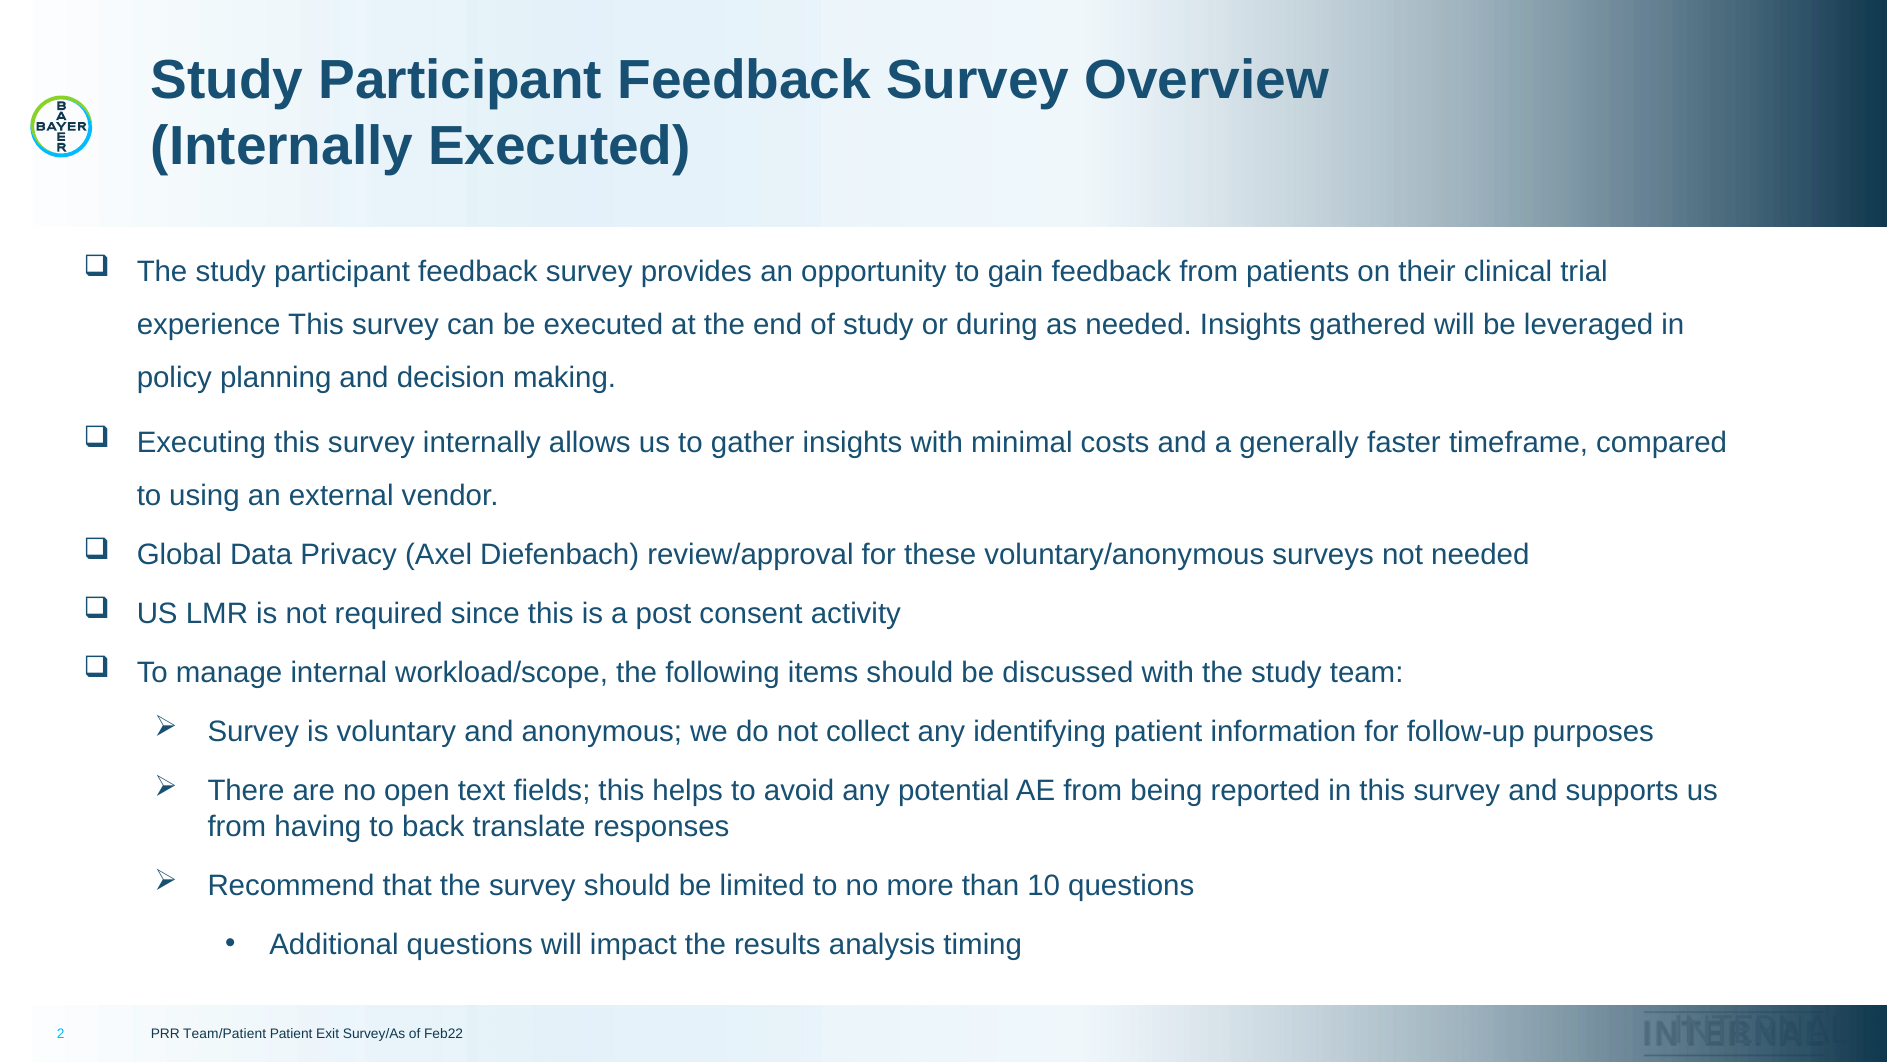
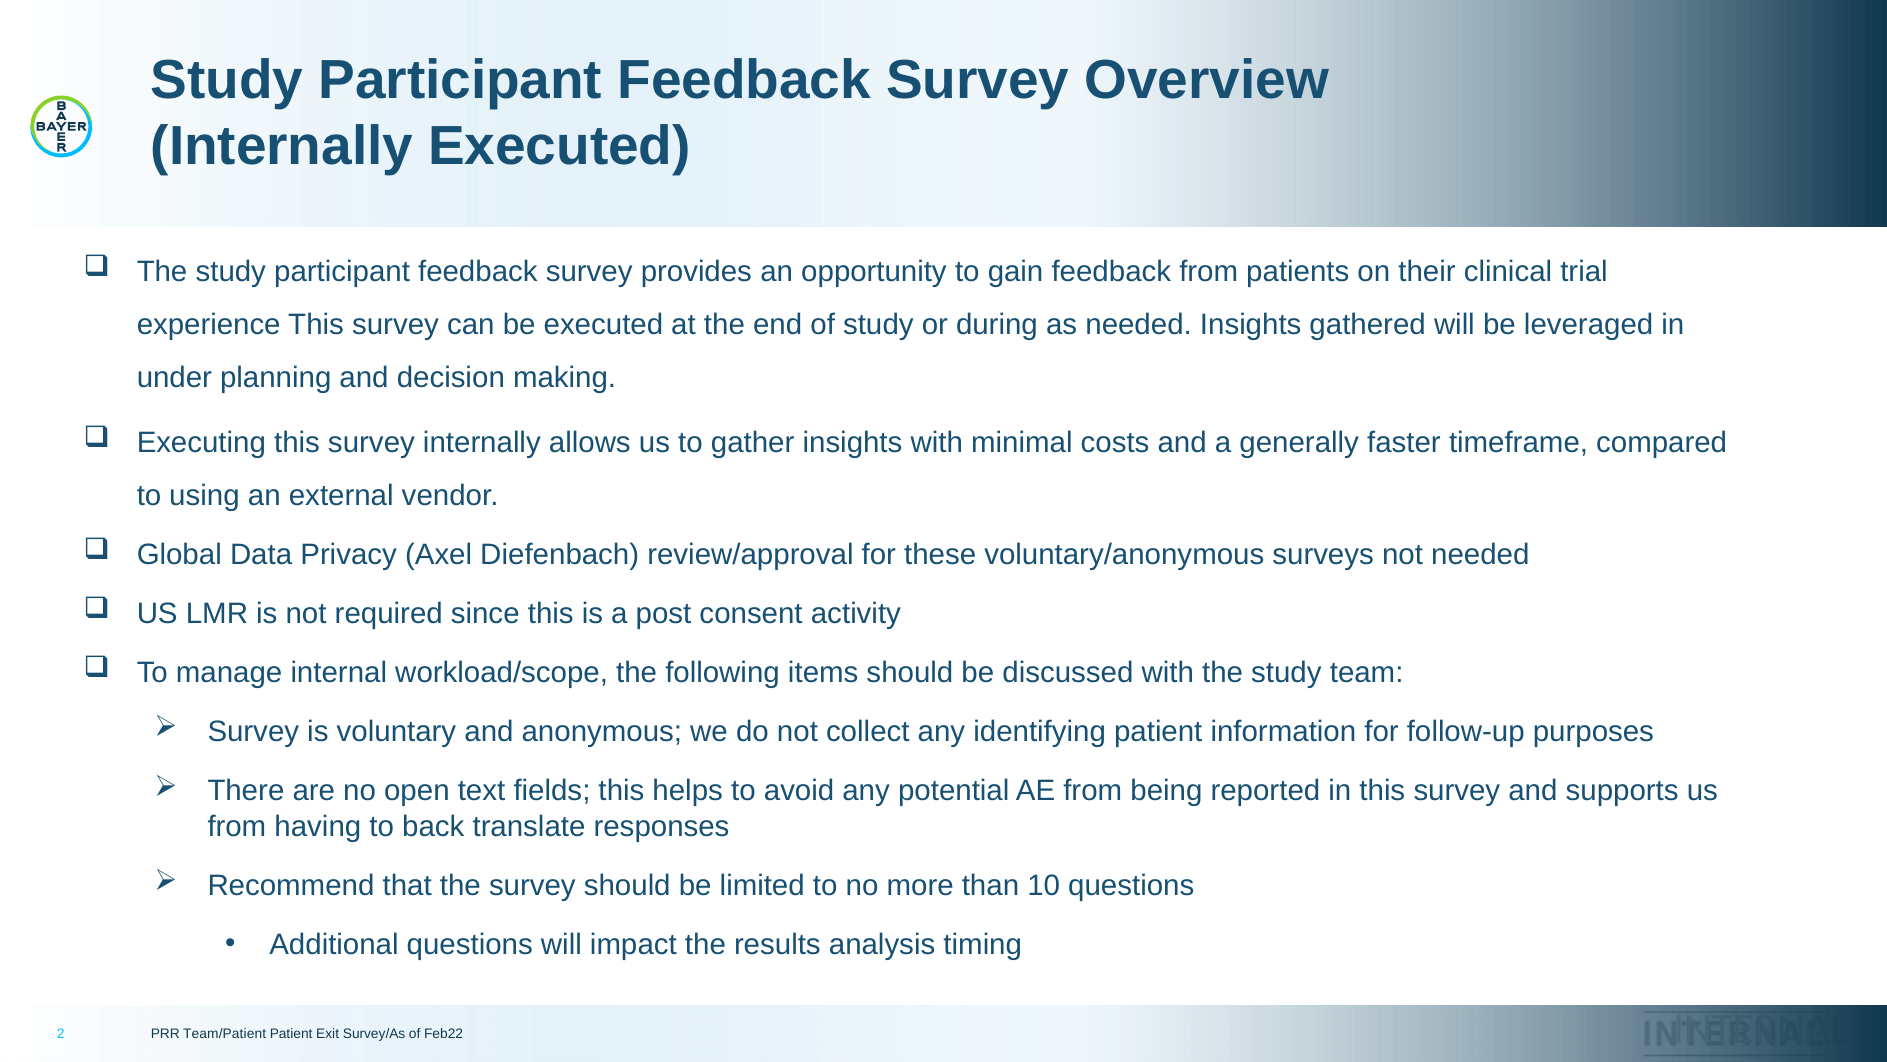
policy: policy -> under
